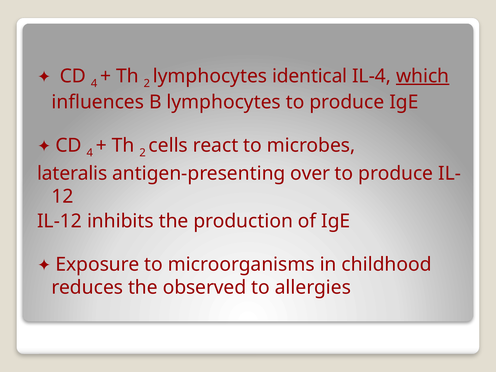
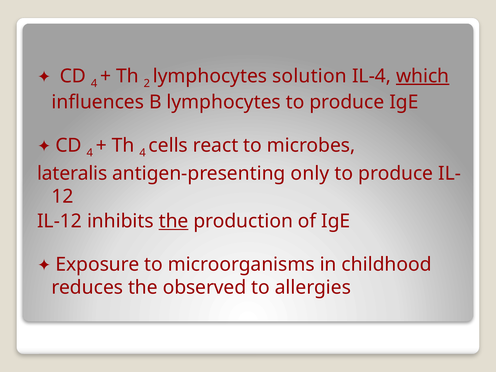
identical: identical -> solution
2 at (143, 153): 2 -> 4
over: over -> only
the at (174, 221) underline: none -> present
